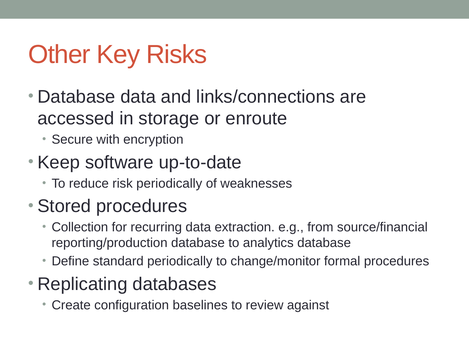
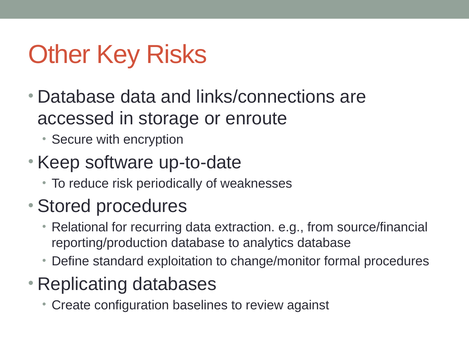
Collection: Collection -> Relational
standard periodically: periodically -> exploitation
